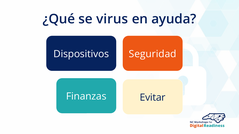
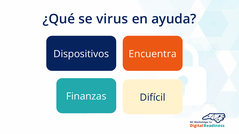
Seguridad: Seguridad -> Encuentra
Evitar: Evitar -> Difícil
